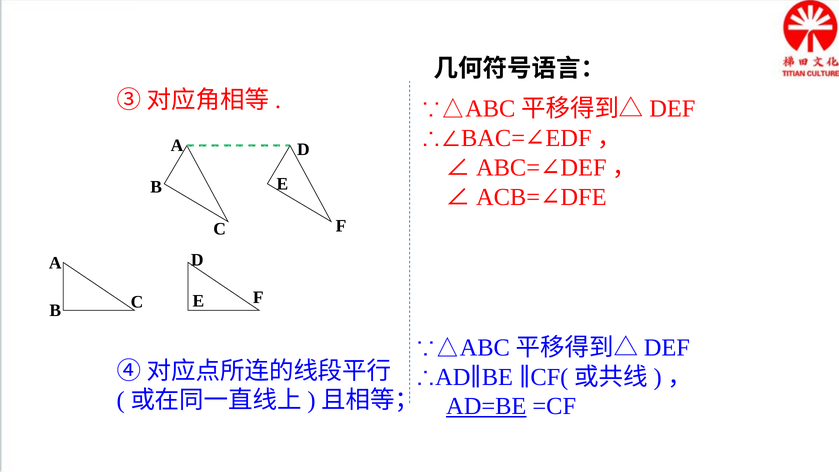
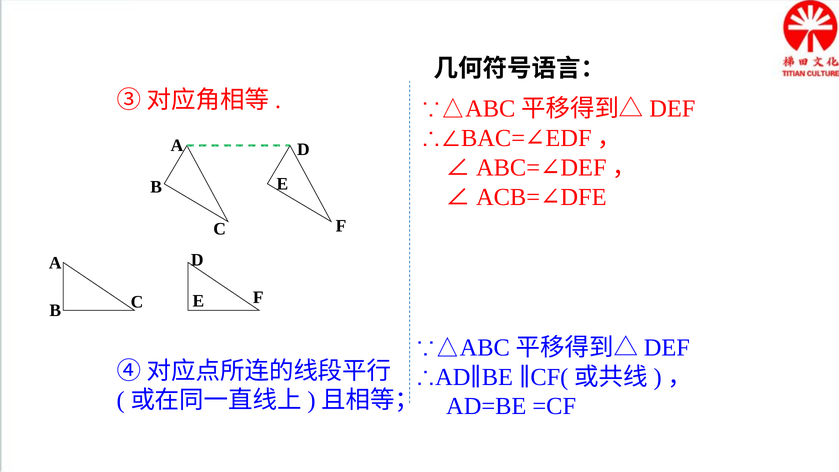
AD=BE underline: present -> none
